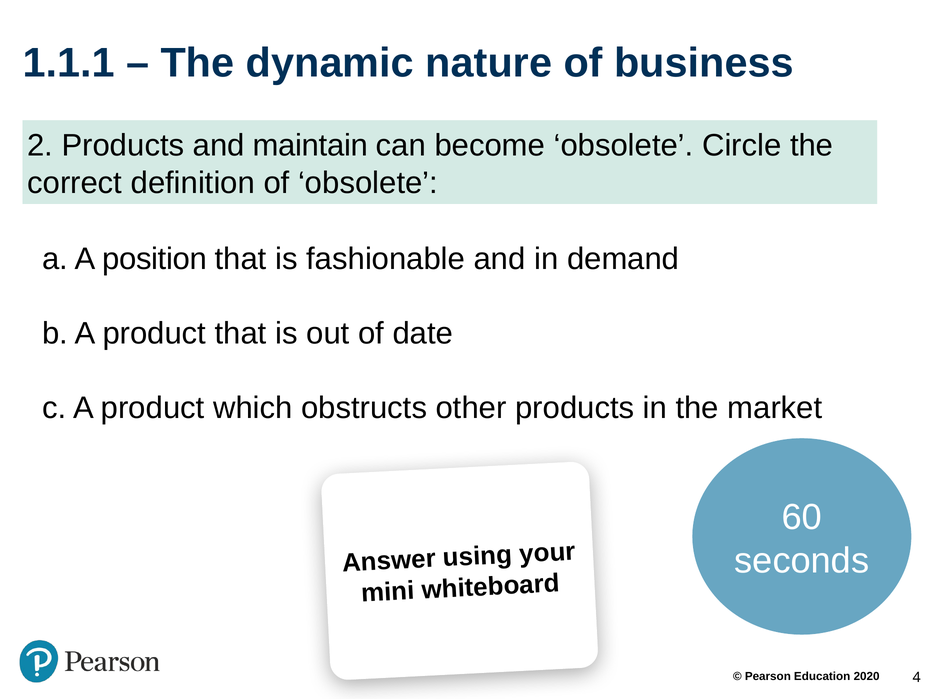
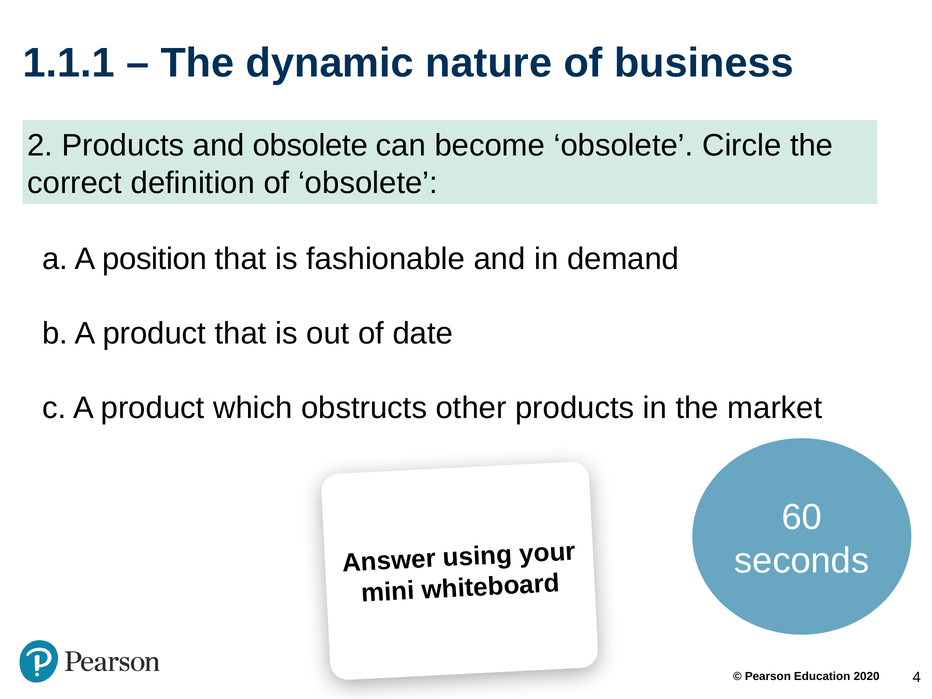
and maintain: maintain -> obsolete
